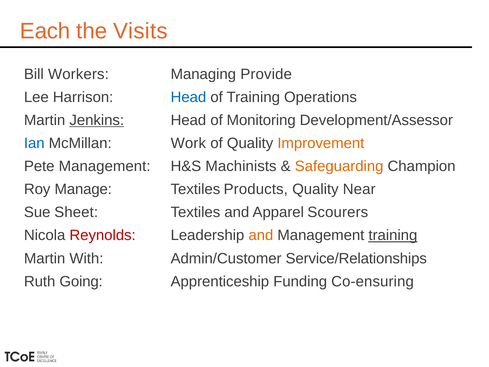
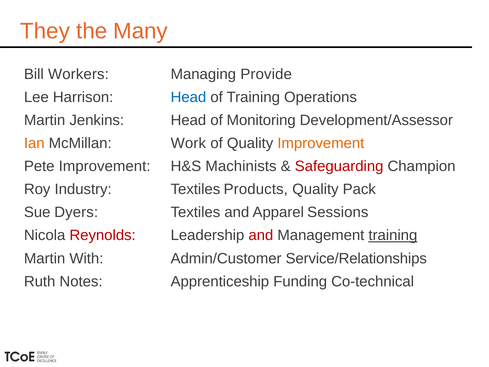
Each: Each -> They
Visits: Visits -> Many
Jenkins underline: present -> none
Ian colour: blue -> orange
Pete Management: Management -> Improvement
Safeguarding colour: orange -> red
Manage: Manage -> Industry
Near: Near -> Pack
Sheet: Sheet -> Dyers
Scourers: Scourers -> Sessions
and at (261, 235) colour: orange -> red
Going: Going -> Notes
Co-ensuring: Co-ensuring -> Co-technical
